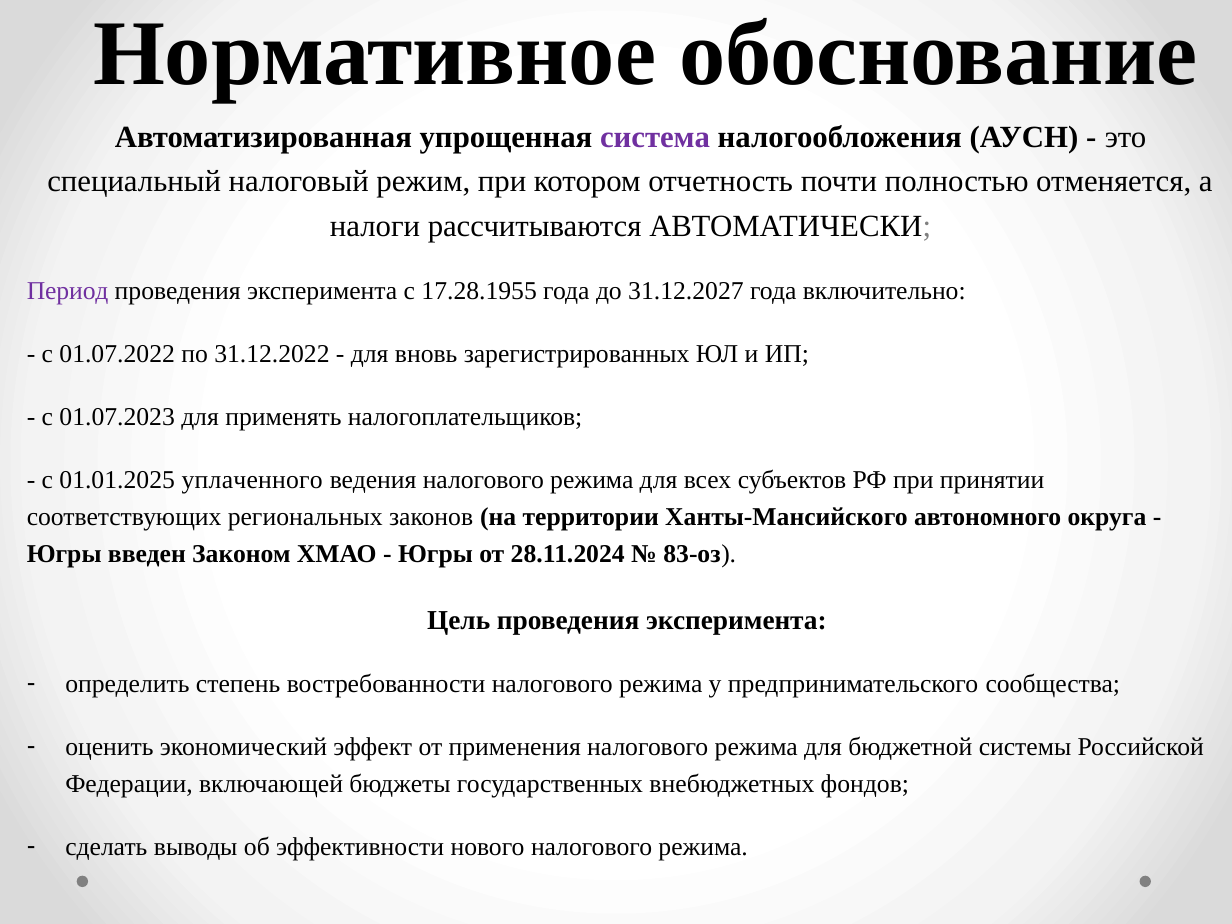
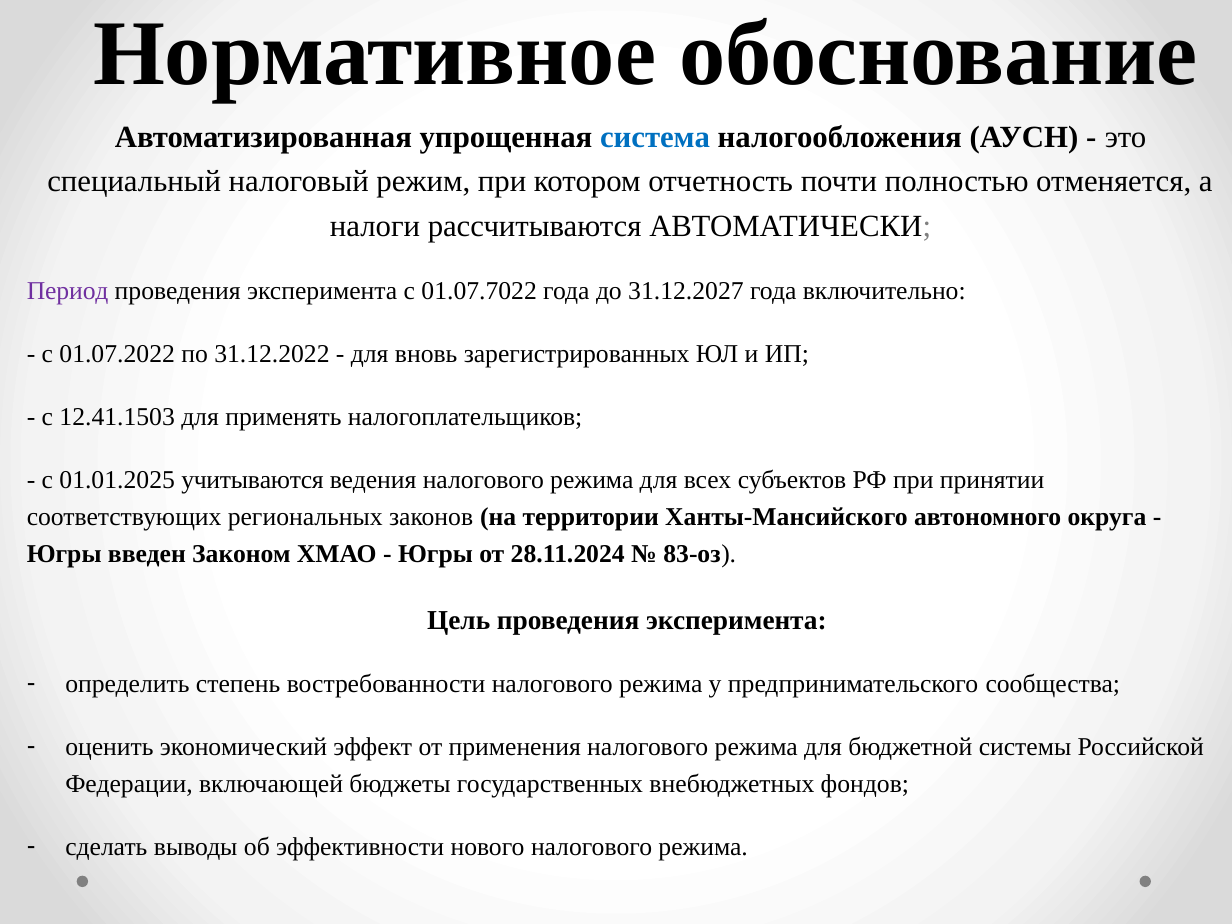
система colour: purple -> blue
17.28.1955: 17.28.1955 -> 01.07.7022
01.07.2023: 01.07.2023 -> 12.41.1503
уплаченного: уплаченного -> учитываются
